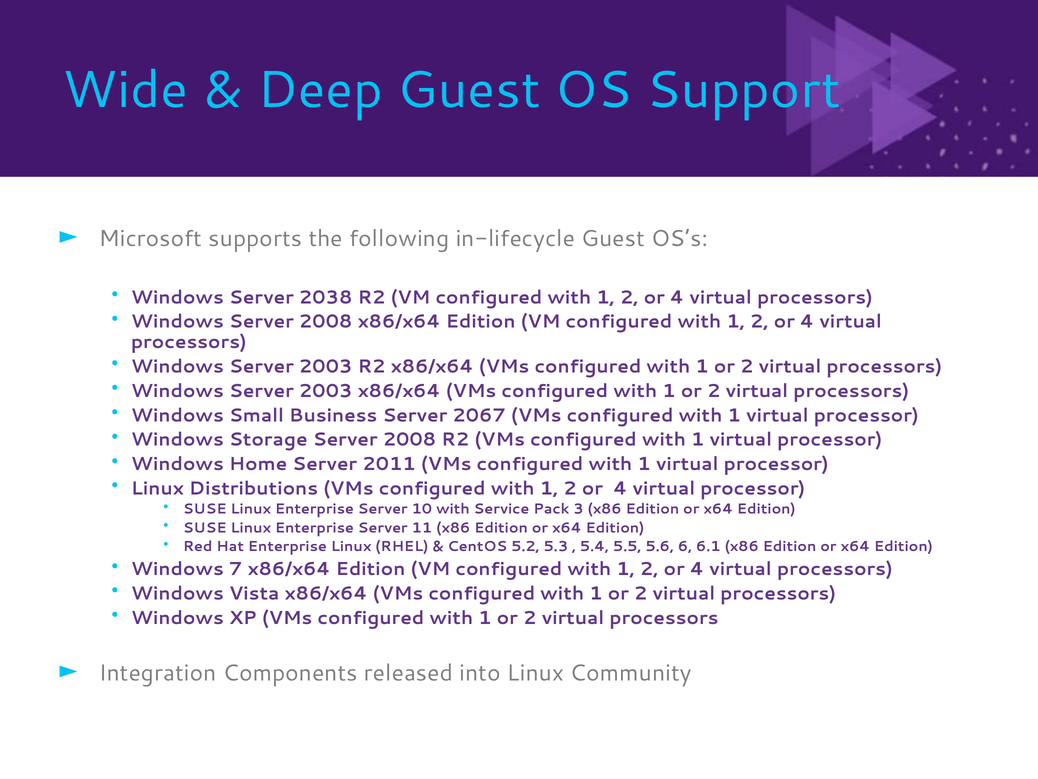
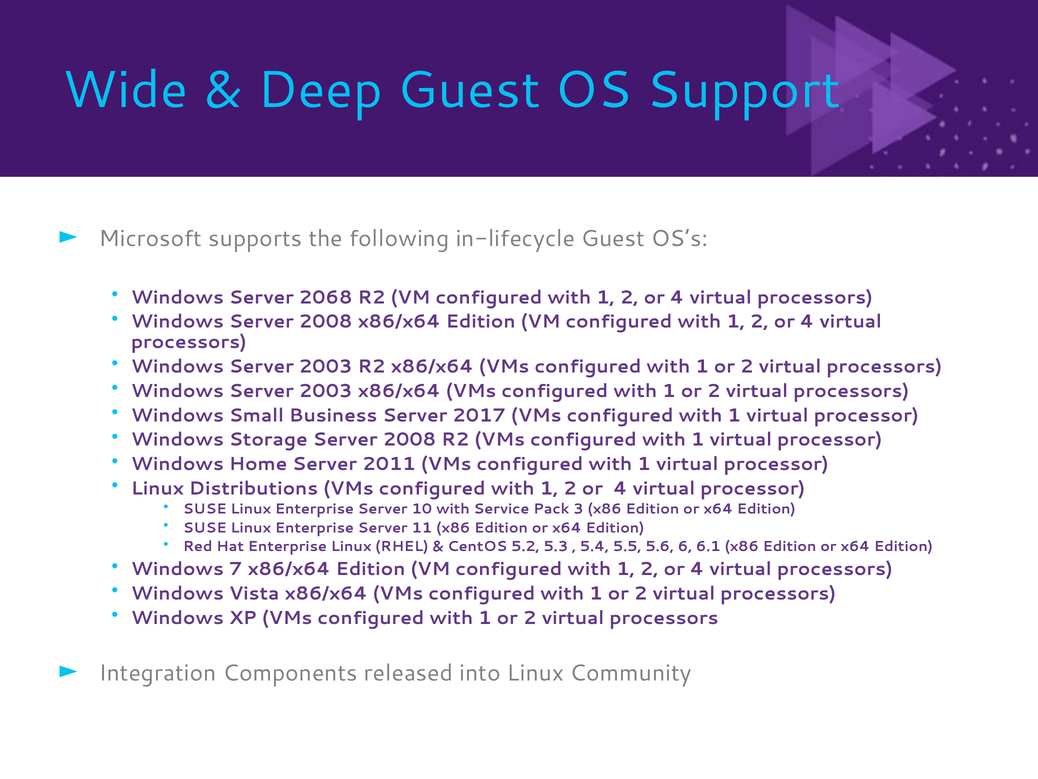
2038: 2038 -> 2068
2067: 2067 -> 2017
